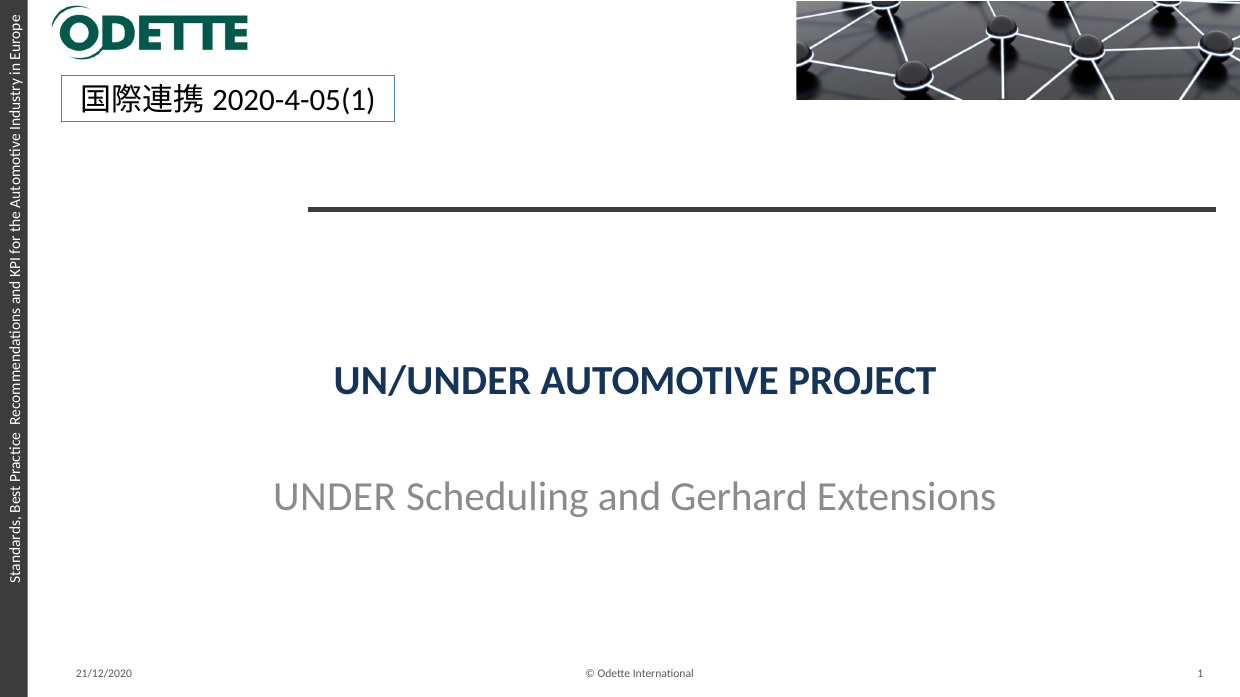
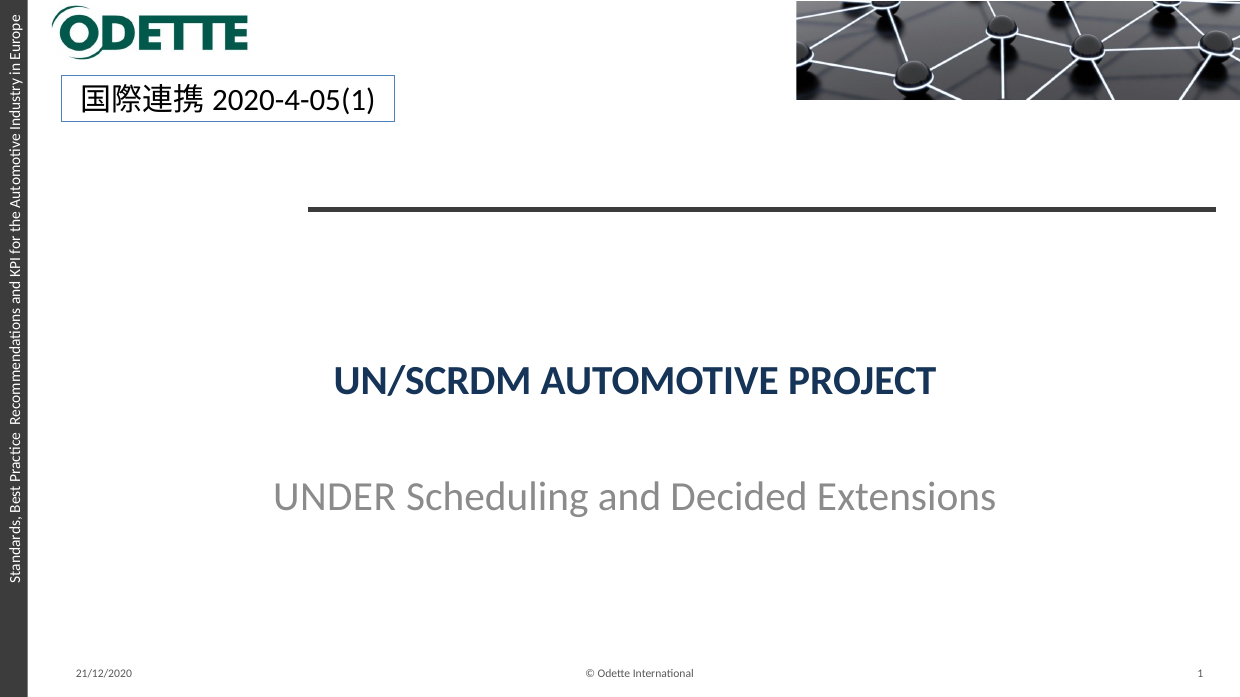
UN/UNDER: UN/UNDER -> UN/SCRDM
Gerhard: Gerhard -> Decided
